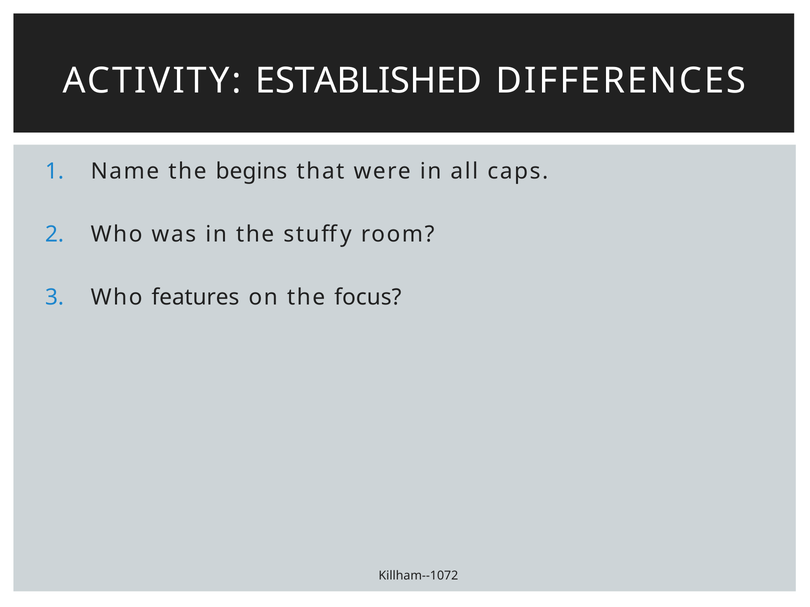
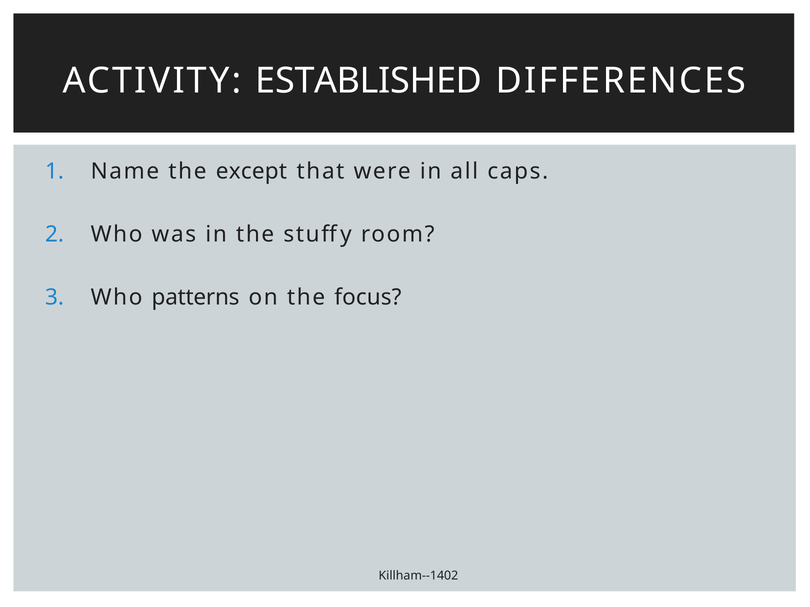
begins: begins -> except
features: features -> patterns
Killham--1072: Killham--1072 -> Killham--1402
